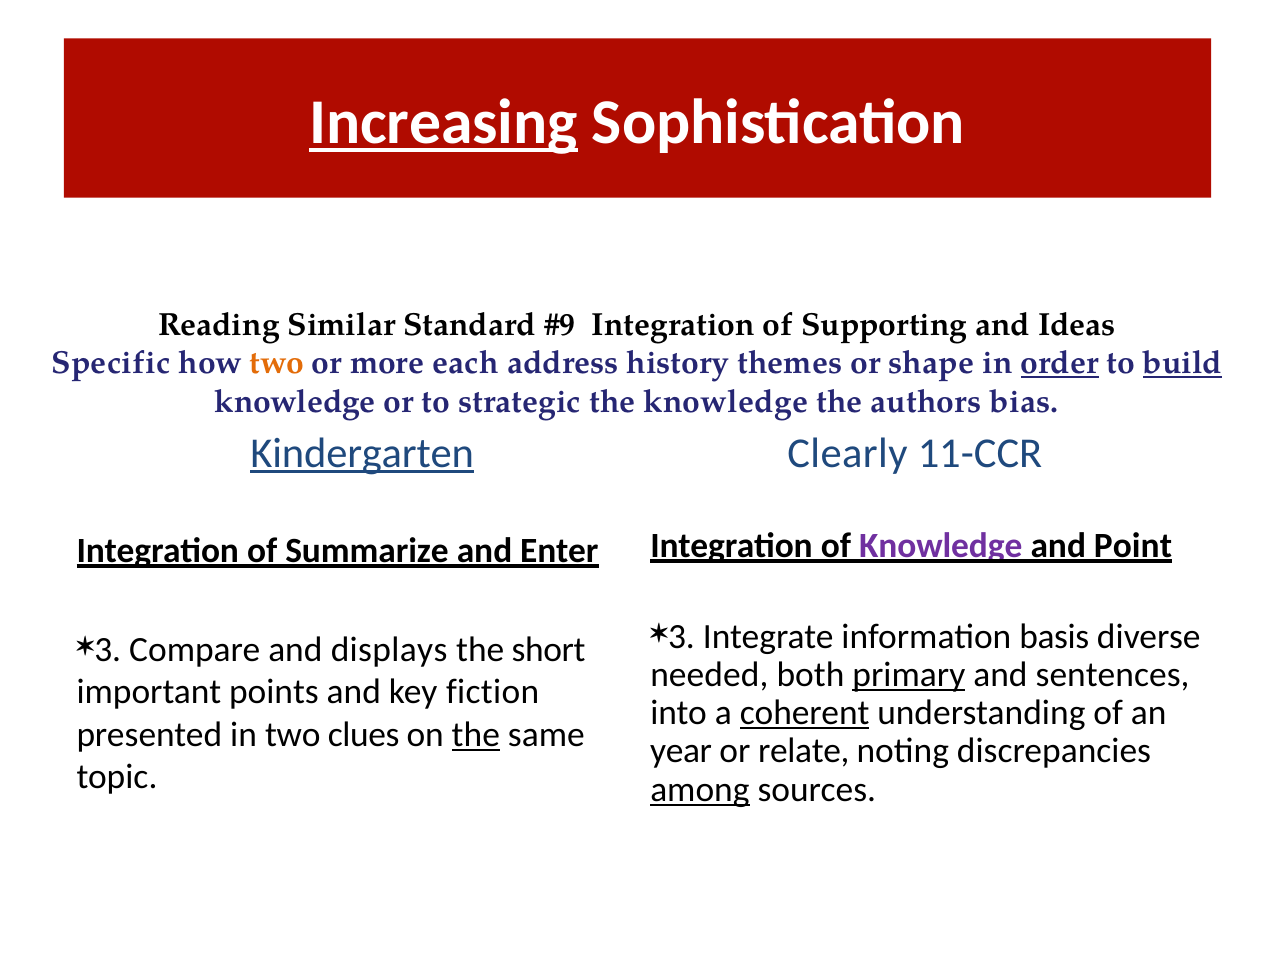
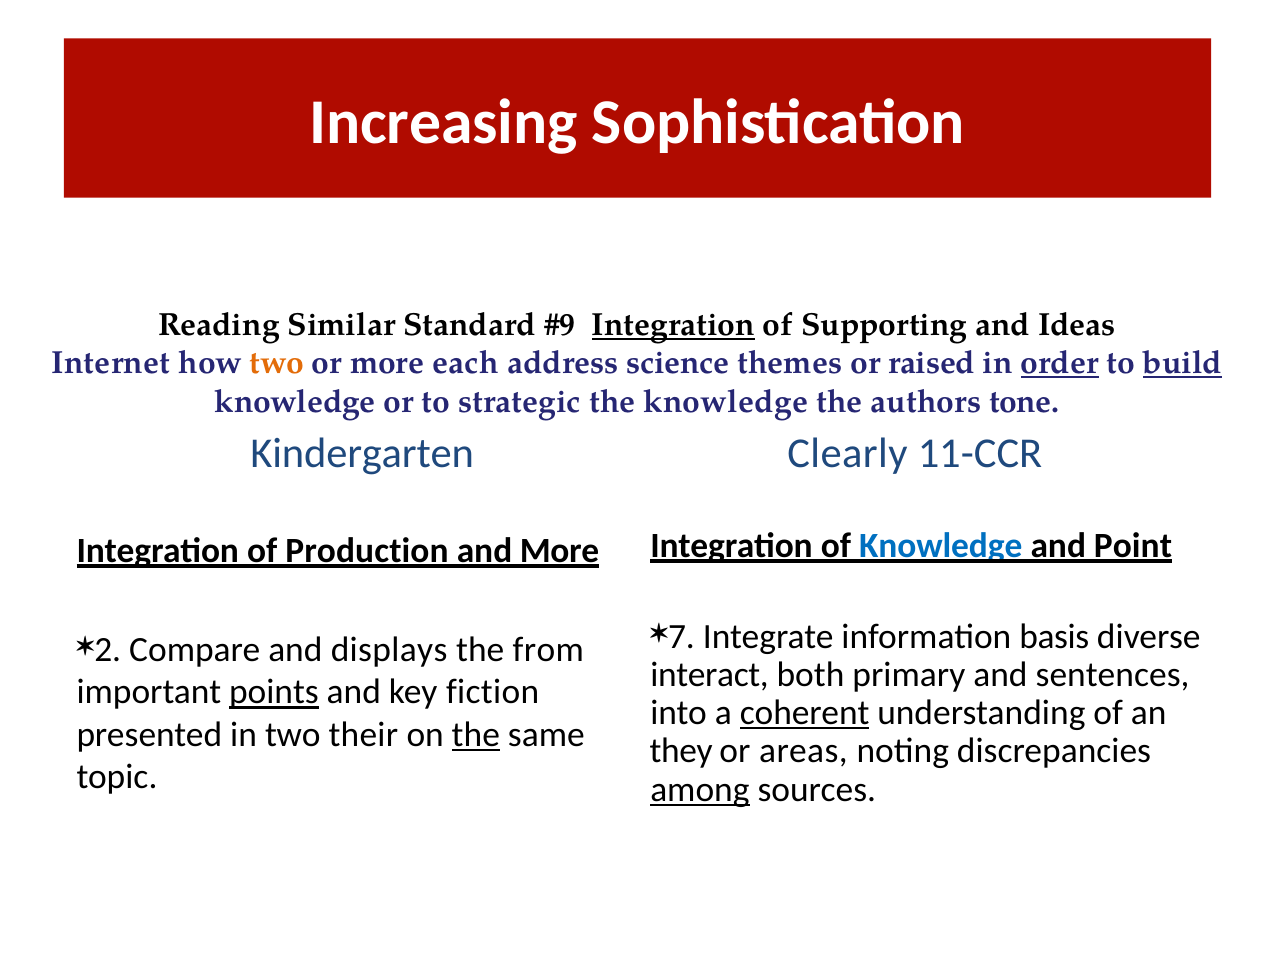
Increasing underline: present -> none
Integration at (673, 325) underline: none -> present
Specific: Specific -> Internet
history: history -> science
shape: shape -> raised
bias: bias -> tone
Kindergarten underline: present -> none
Knowledge at (941, 546) colour: purple -> blue
Summarize: Summarize -> Production
and Enter: Enter -> More
3 at (681, 637): 3 -> 7
3 at (108, 650): 3 -> 2
short: short -> from
needed: needed -> interact
primary underline: present -> none
points underline: none -> present
clues: clues -> their
year: year -> they
relate: relate -> areas
